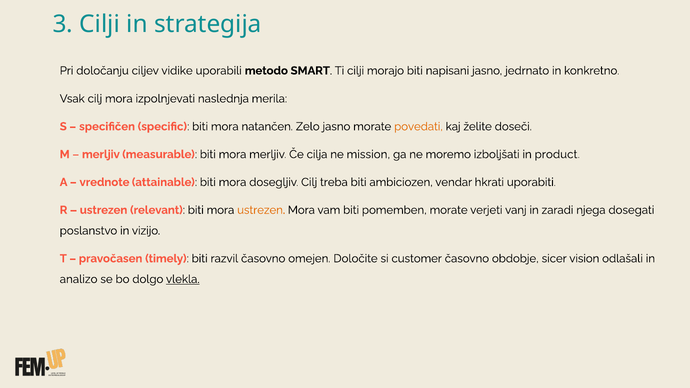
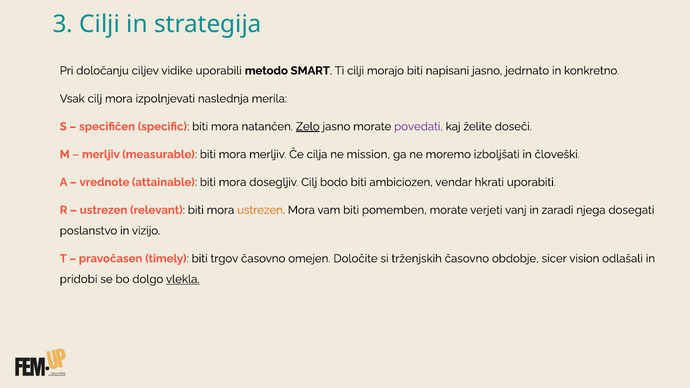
Zelo underline: none -> present
povedati colour: orange -> purple
product: product -> človeški
treba: treba -> bodo
razvil: razvil -> trgov
customer: customer -> trženjskih
analizo: analizo -> pridobi
